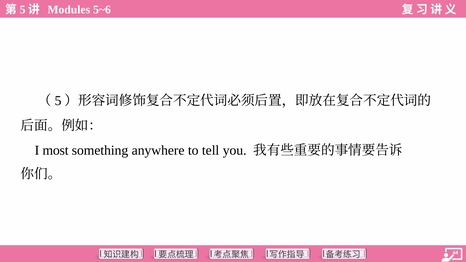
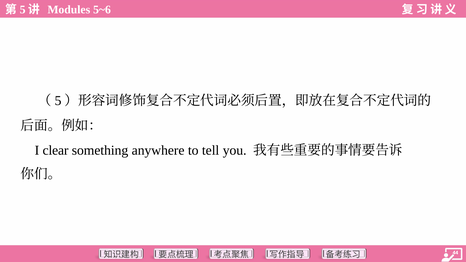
most: most -> clear
